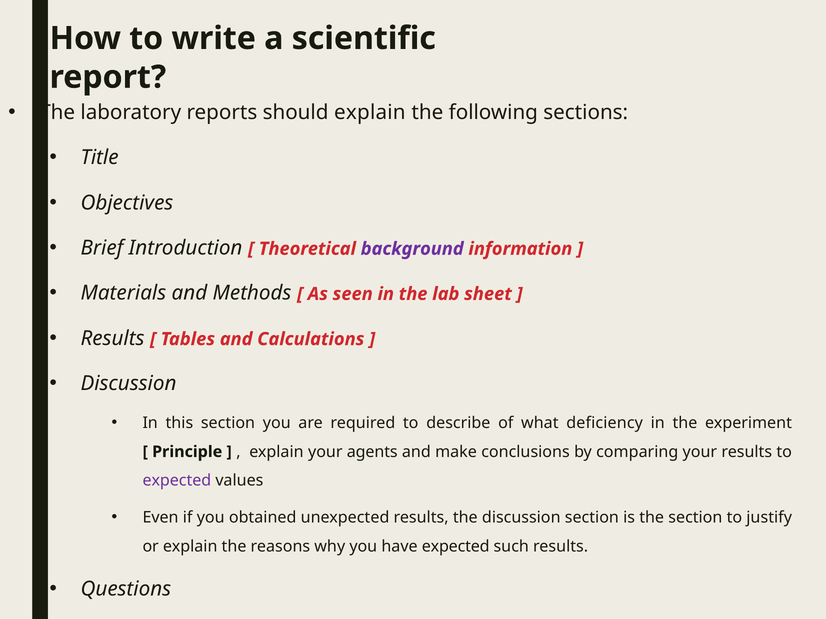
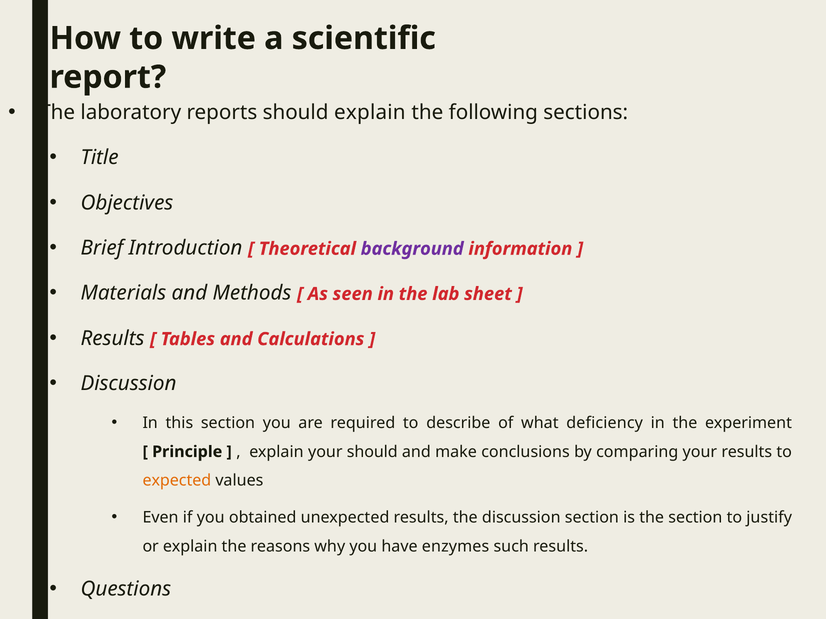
your agents: agents -> should
expected at (177, 481) colour: purple -> orange
have expected: expected -> enzymes
